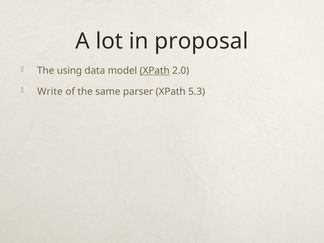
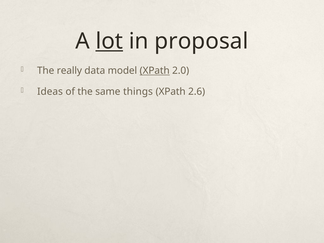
lot underline: none -> present
using: using -> really
Write: Write -> Ideas
parser: parser -> things
5.3: 5.3 -> 2.6
